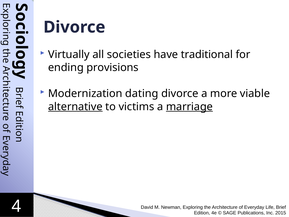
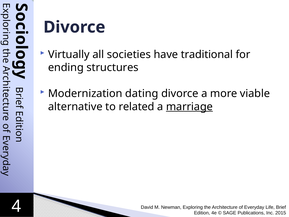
provisions: provisions -> structures
alternative underline: present -> none
victims: victims -> related
